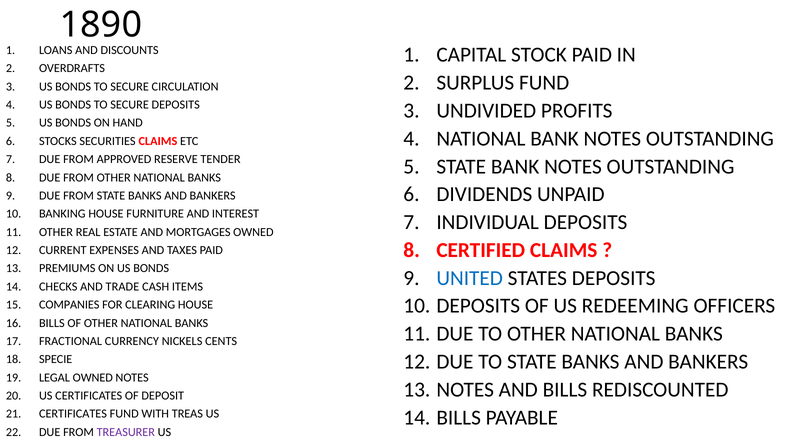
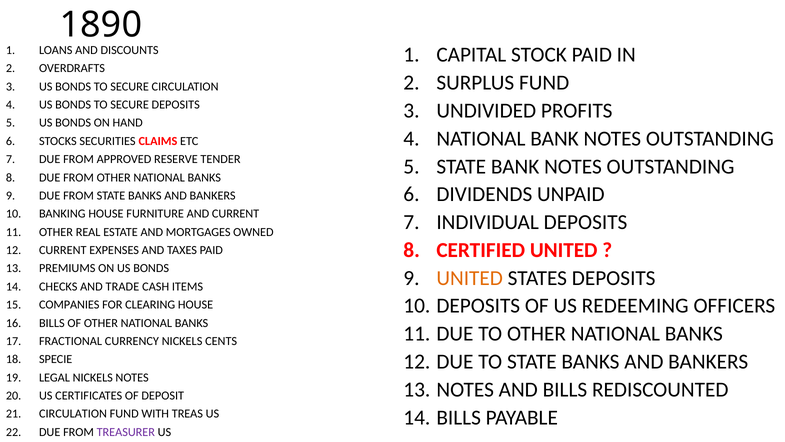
AND INTEREST: INTEREST -> CURRENT
CERTIFIED CLAIMS: CLAIMS -> UNITED
UNITED at (470, 278) colour: blue -> orange
LEGAL OWNED: OWNED -> NICKELS
CERTIFICATES at (73, 414): CERTIFICATES -> CIRCULATION
